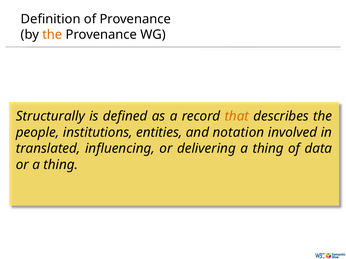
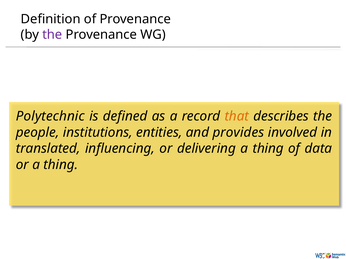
the at (52, 35) colour: orange -> purple
Structurally: Structurally -> Polytechnic
notation: notation -> provides
